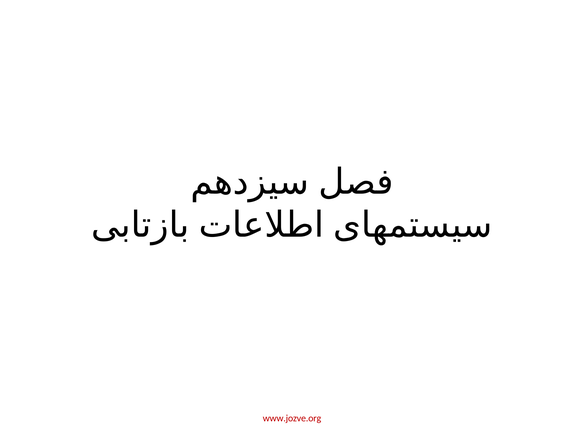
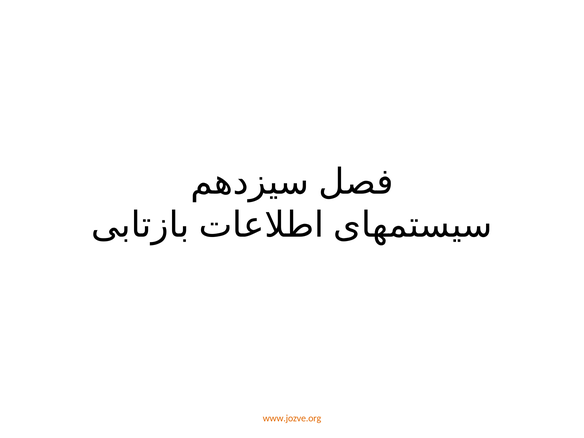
www.jozve.org colour: red -> orange
